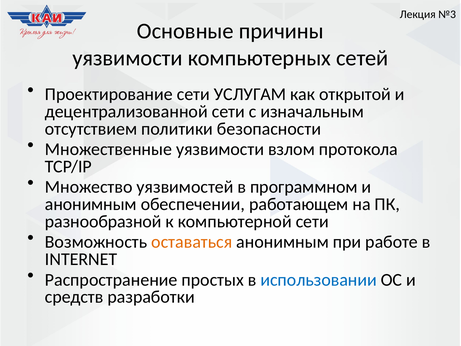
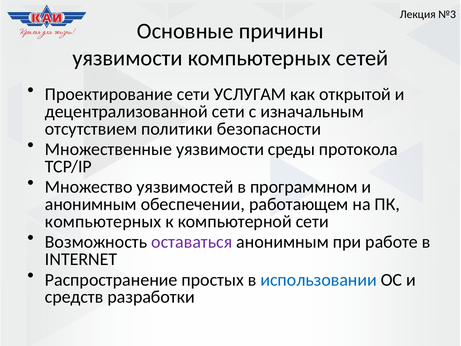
взлом: взлом -> среды
разнообразной at (103, 221): разнообразной -> компьютерных
оставаться colour: orange -> purple
